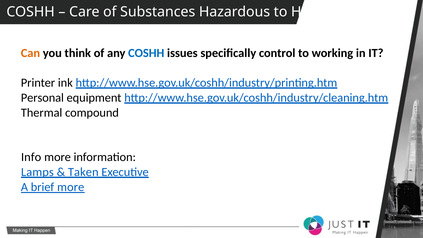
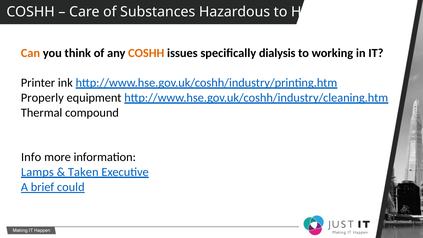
COSHH at (146, 53) colour: blue -> orange
control: control -> dialysis
Personal: Personal -> Properly
brief more: more -> could
